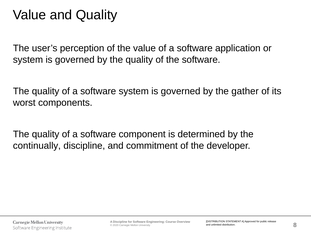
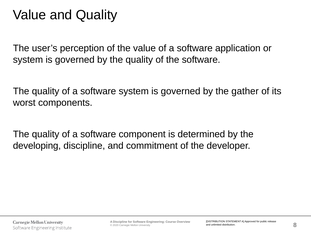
continually: continually -> developing
